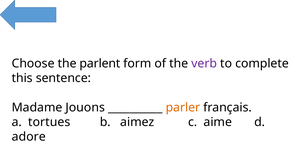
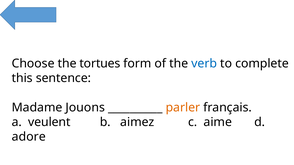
parlent: parlent -> tortues
verb colour: purple -> blue
tortues: tortues -> veulent
